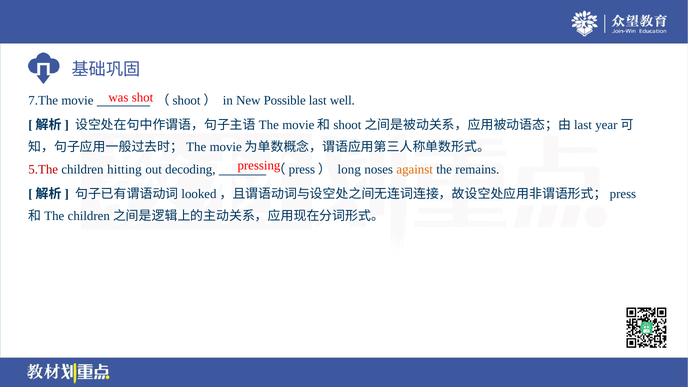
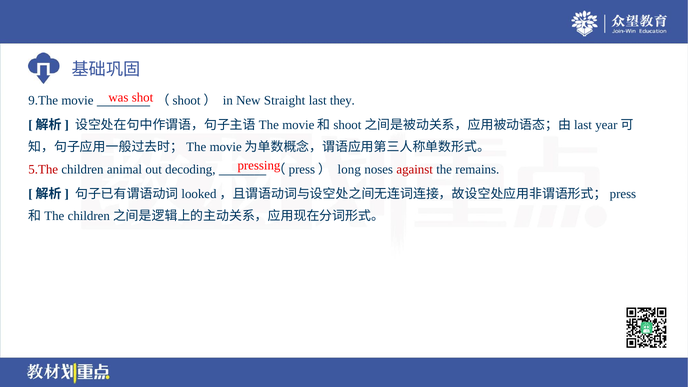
7.The: 7.The -> 9.The
Possible: Possible -> Straight
well: well -> they
hitting: hitting -> animal
against colour: orange -> red
